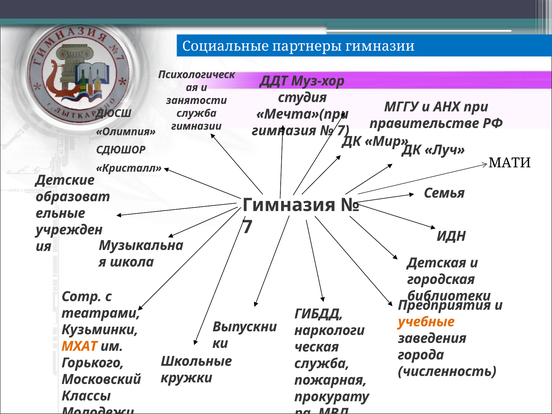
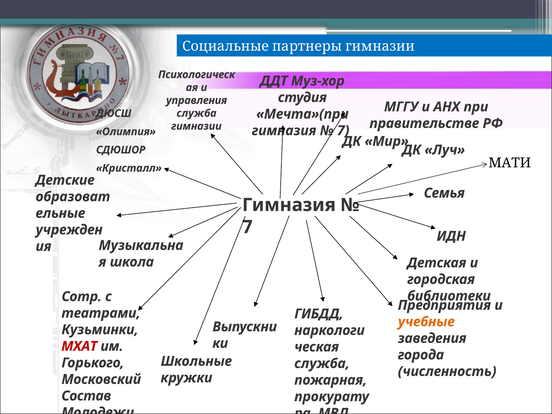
занятости: занятости -> управления
МХАТ colour: orange -> red
Классы: Классы -> Состав
